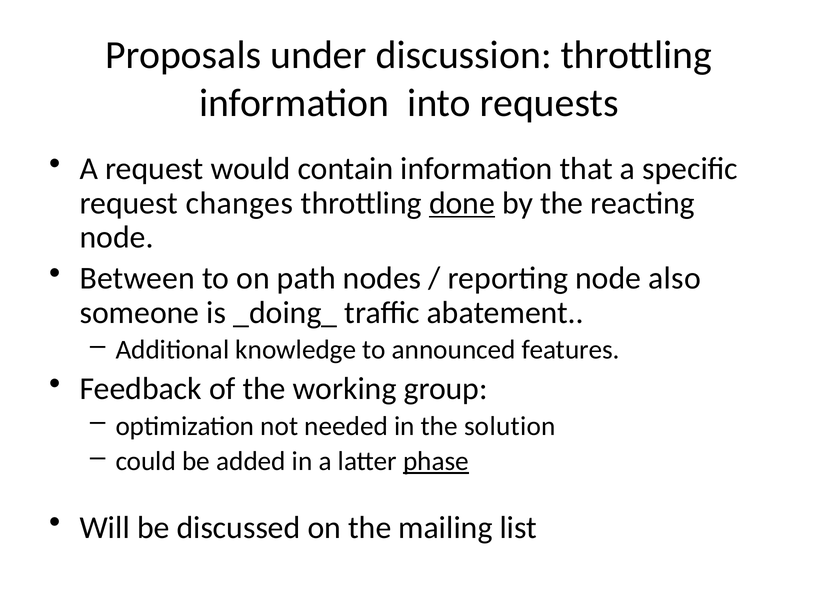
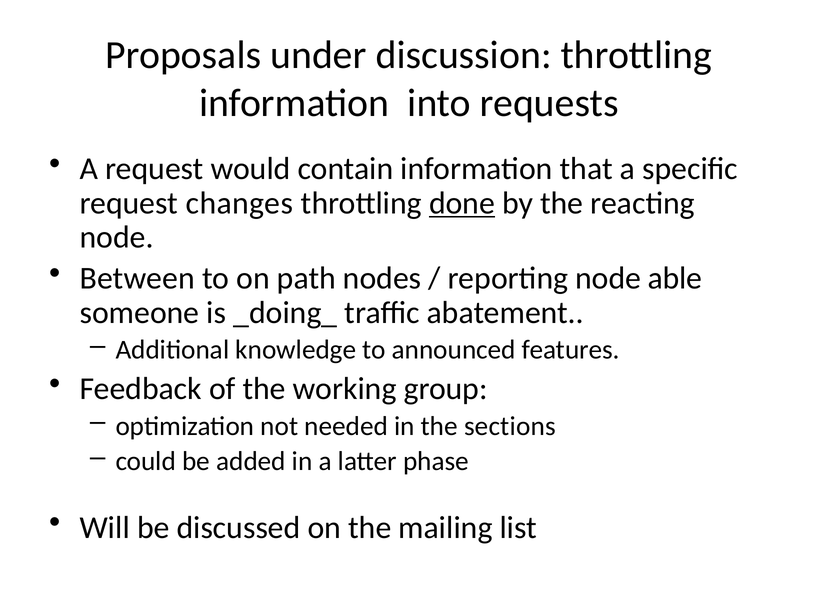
also: also -> able
solution: solution -> sections
phase underline: present -> none
